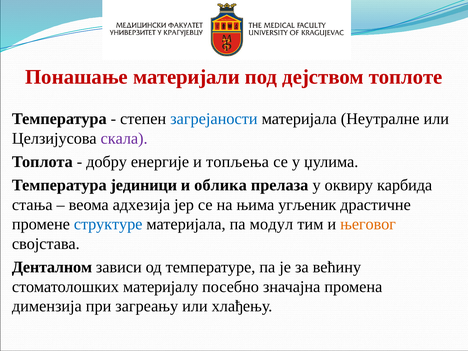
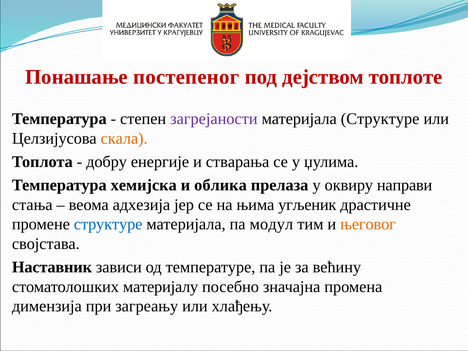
материјали: материјали -> постепеног
загрејаности colour: blue -> purple
материјала Неутралне: Неутралне -> Структуре
скала colour: purple -> orange
топљења: топљења -> стварања
јединици: јединици -> хемијска
карбида: карбида -> направи
Денталном: Денталном -> Наставник
